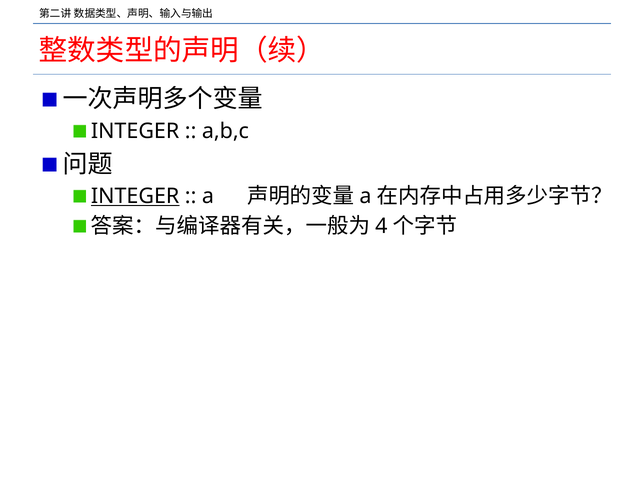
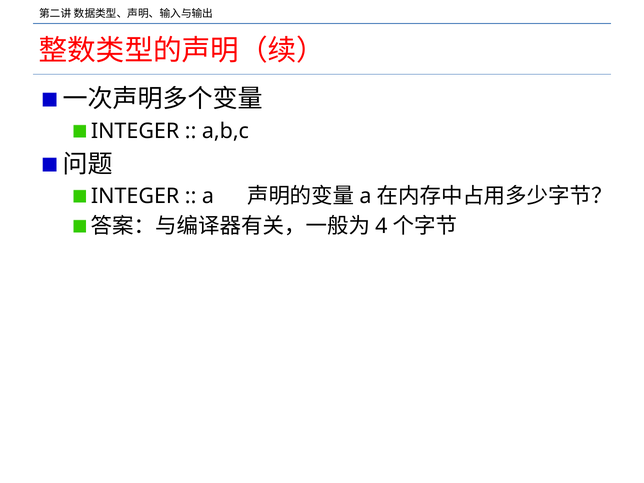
INTEGER at (135, 196) underline: present -> none
